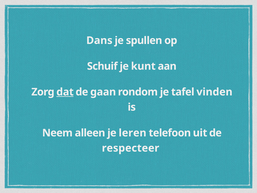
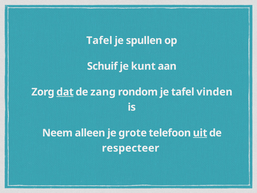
Dans at (99, 40): Dans -> Tafel
gaan: gaan -> zang
leren: leren -> grote
uit underline: none -> present
